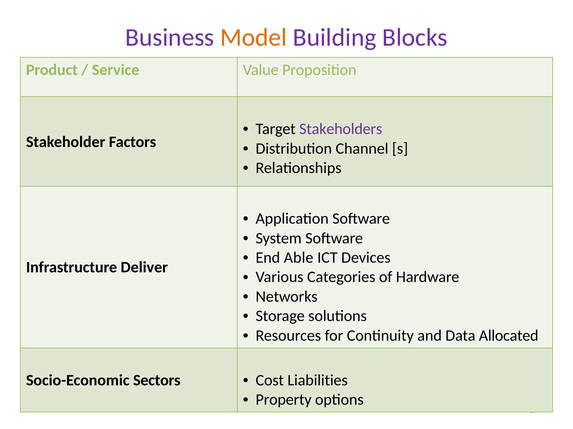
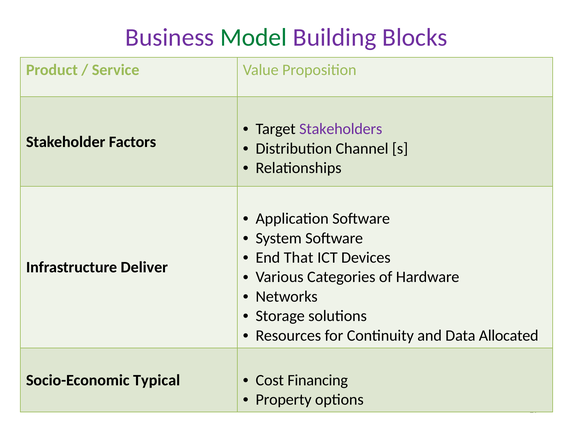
Model colour: orange -> green
Able: Able -> That
Sectors: Sectors -> Typical
Liabilities: Liabilities -> Financing
